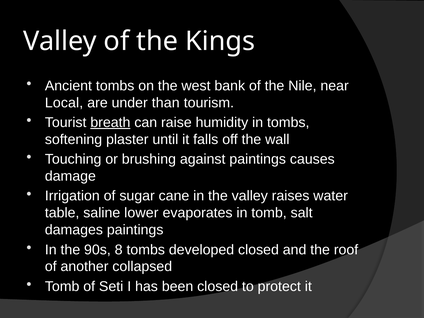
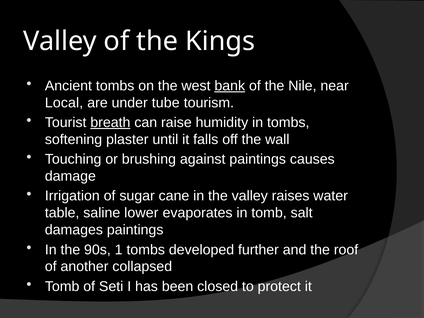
bank underline: none -> present
than: than -> tube
8: 8 -> 1
developed closed: closed -> further
